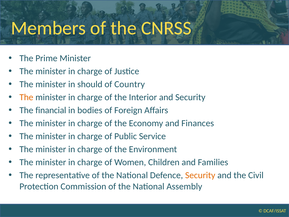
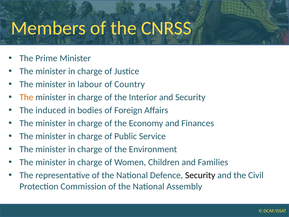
should: should -> labour
financial: financial -> induced
Security at (200, 175) colour: orange -> black
